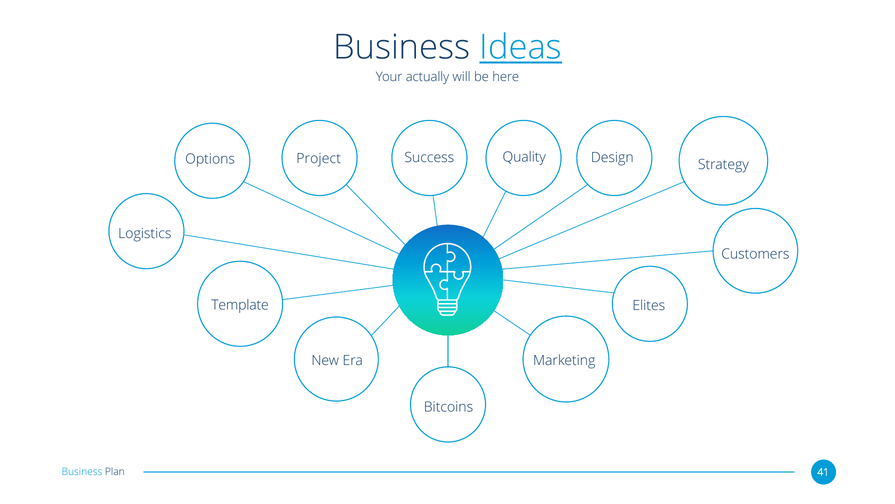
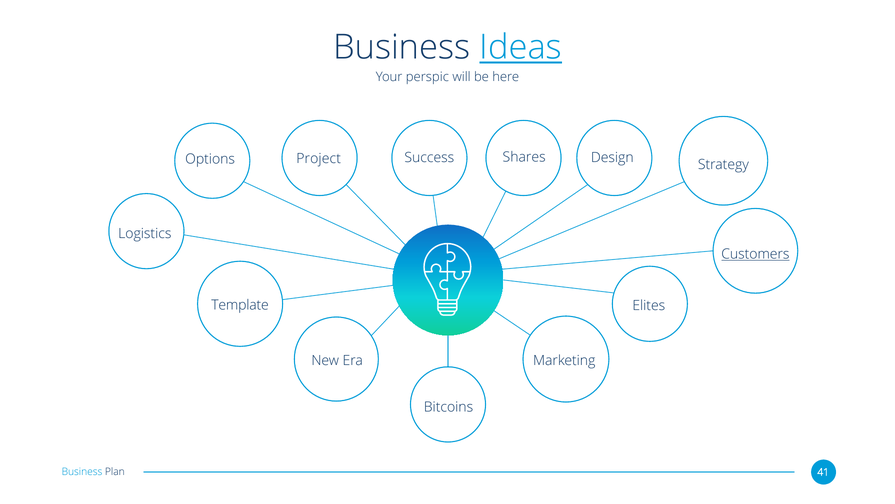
actually: actually -> perspic
Quality: Quality -> Shares
Customers underline: none -> present
